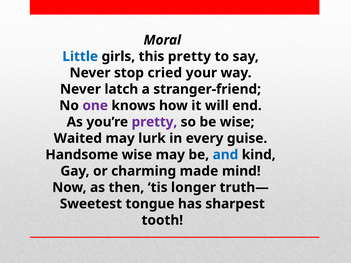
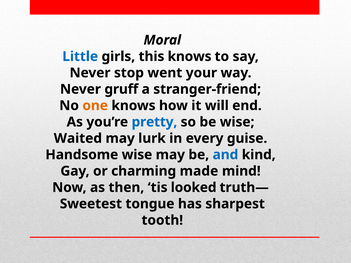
this pretty: pretty -> knows
cried: cried -> went
latch: latch -> gruff
one colour: purple -> orange
pretty at (154, 122) colour: purple -> blue
longer: longer -> looked
